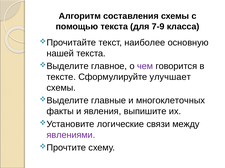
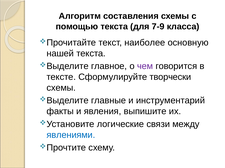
улучшает: улучшает -> творчески
многоклеточных: многоклеточных -> инструментарий
явлениями colour: purple -> blue
